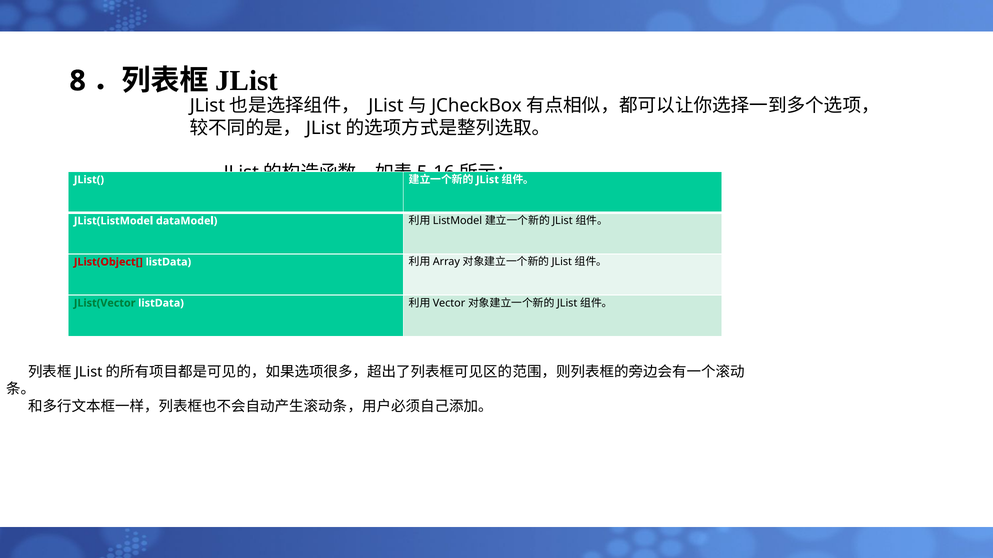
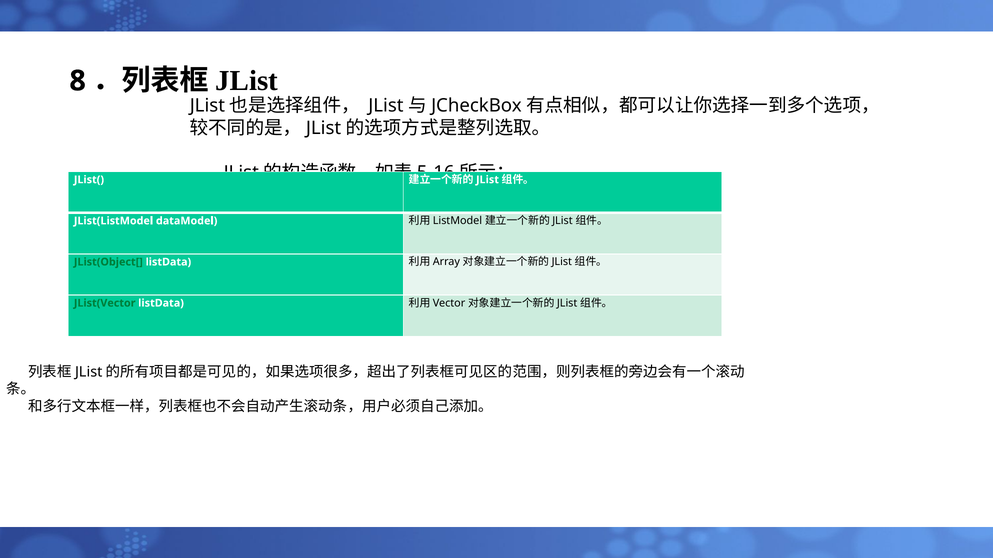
JList(Object[ colour: red -> green
